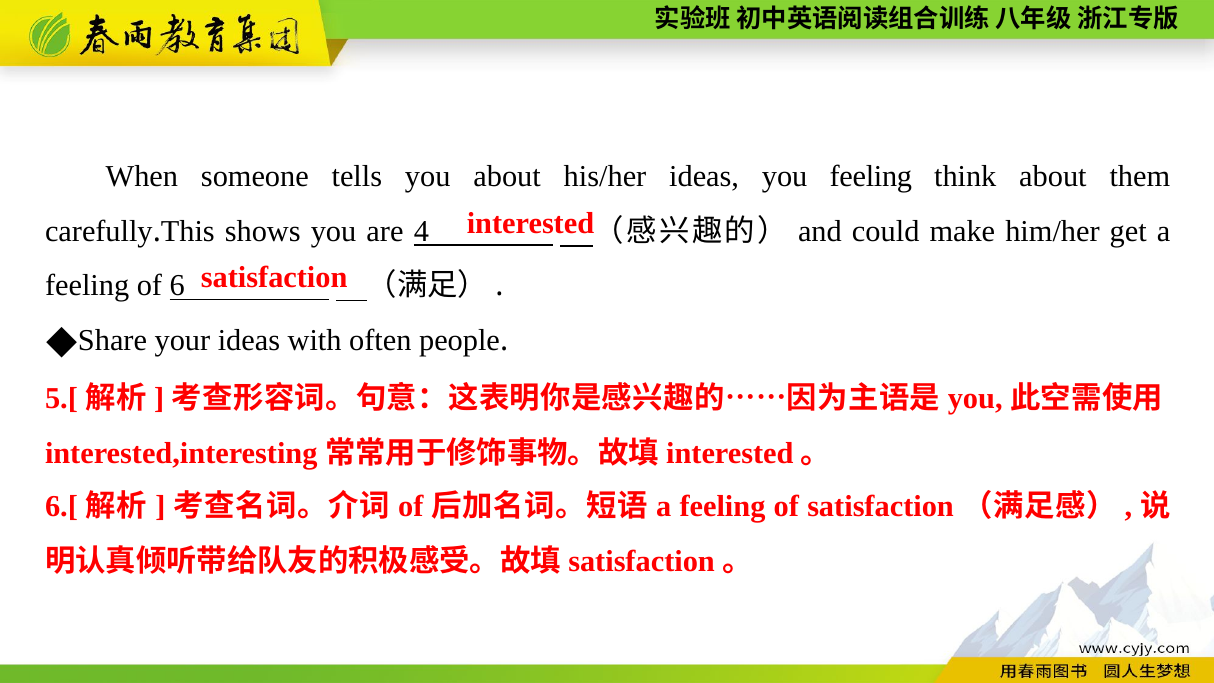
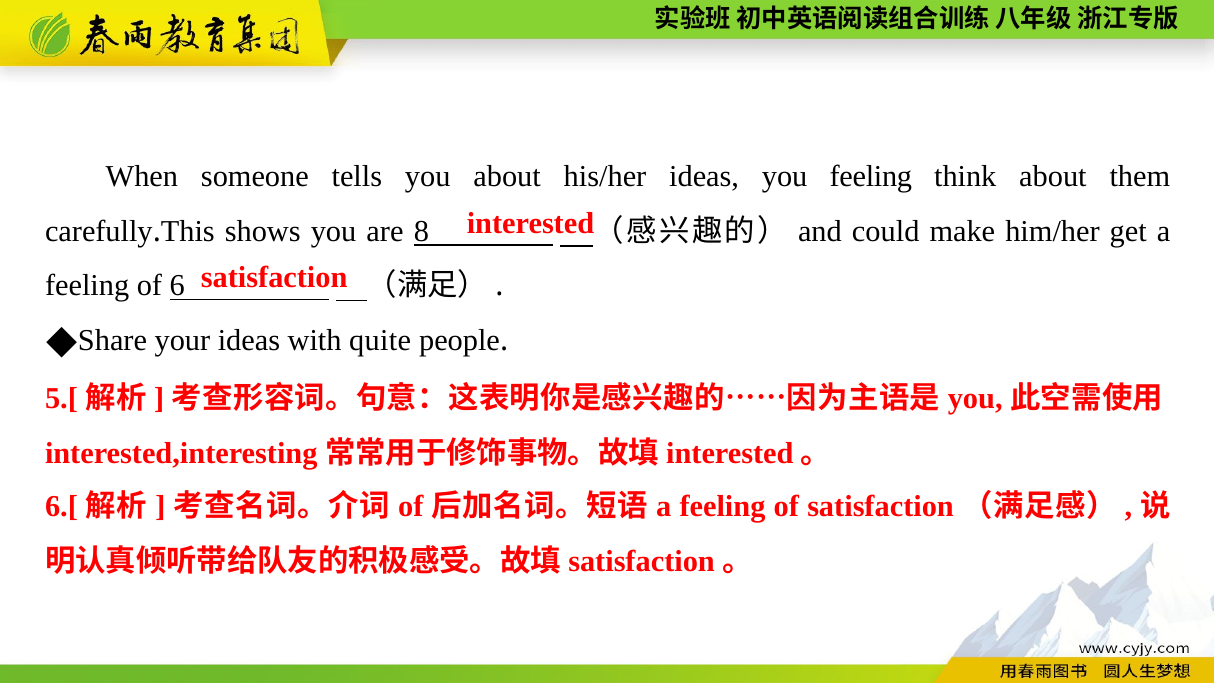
4: 4 -> 8
often: often -> quite
